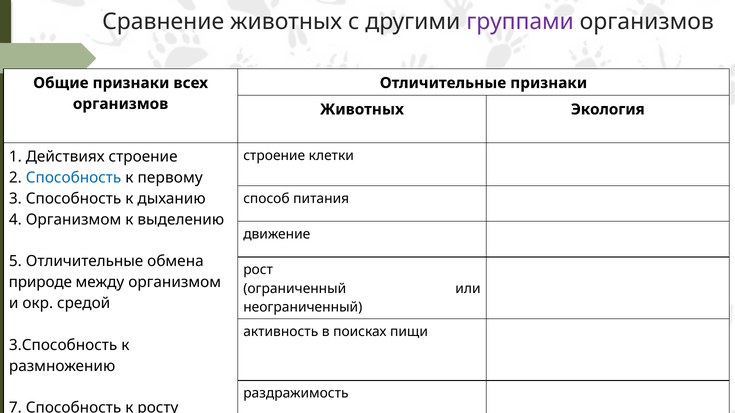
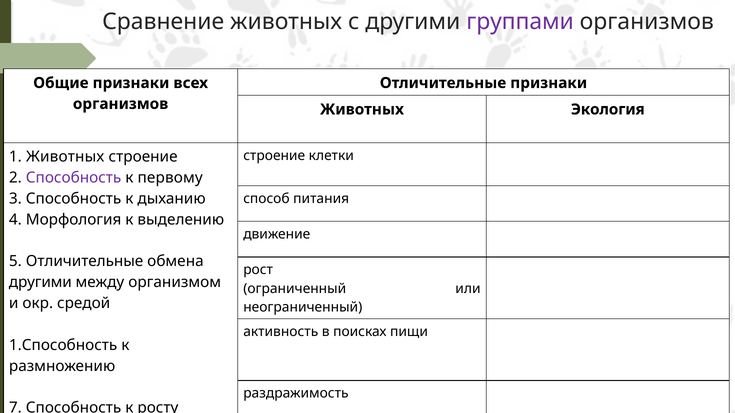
1 Действиях: Действиях -> Животных
Способность at (74, 178) colour: blue -> purple
4 Организмом: Организмом -> Морфология
природе at (40, 283): природе -> другими
3.Способность: 3.Способность -> 1.Способность
